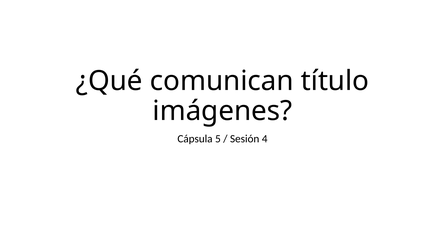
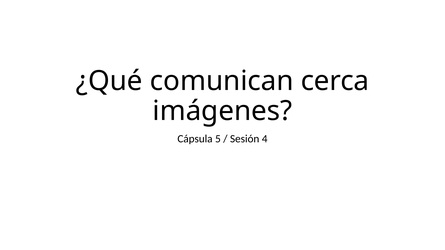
título: título -> cerca
